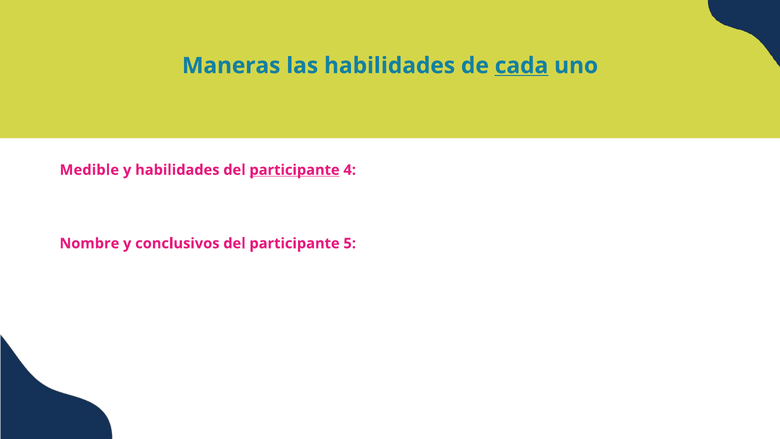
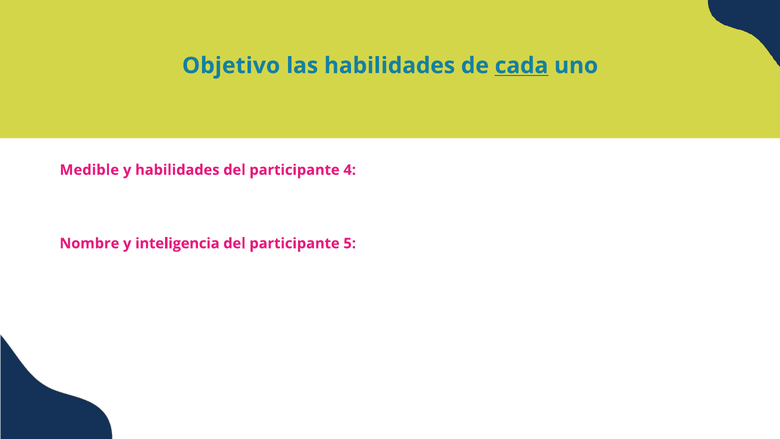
Maneras: Maneras -> Objetivo
participante at (295, 170) underline: present -> none
conclusivos: conclusivos -> inteligencia
